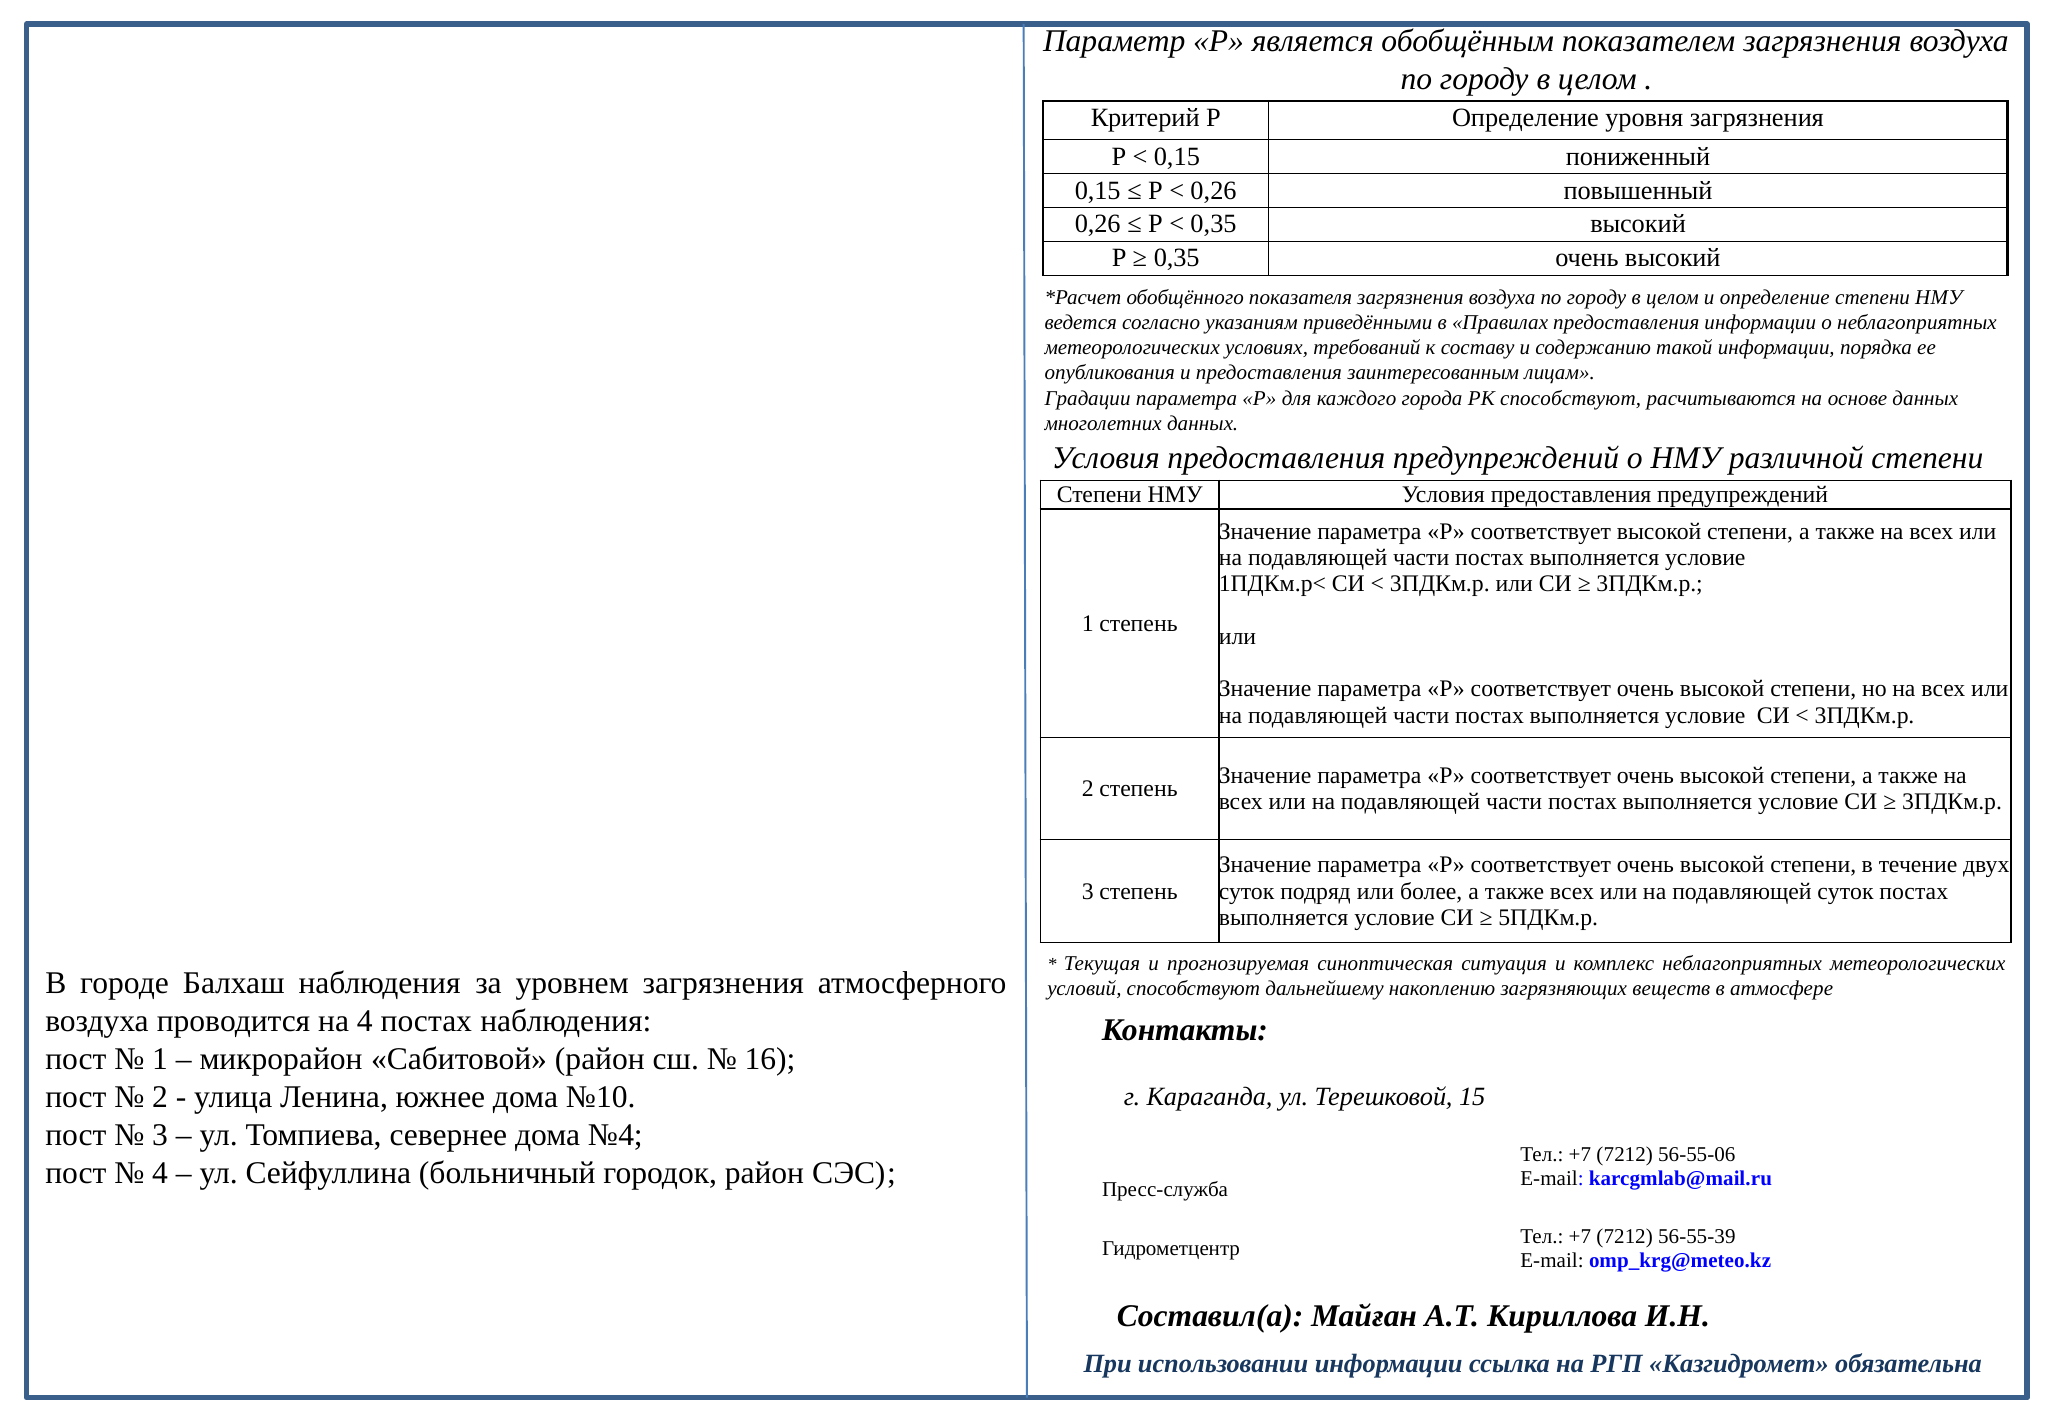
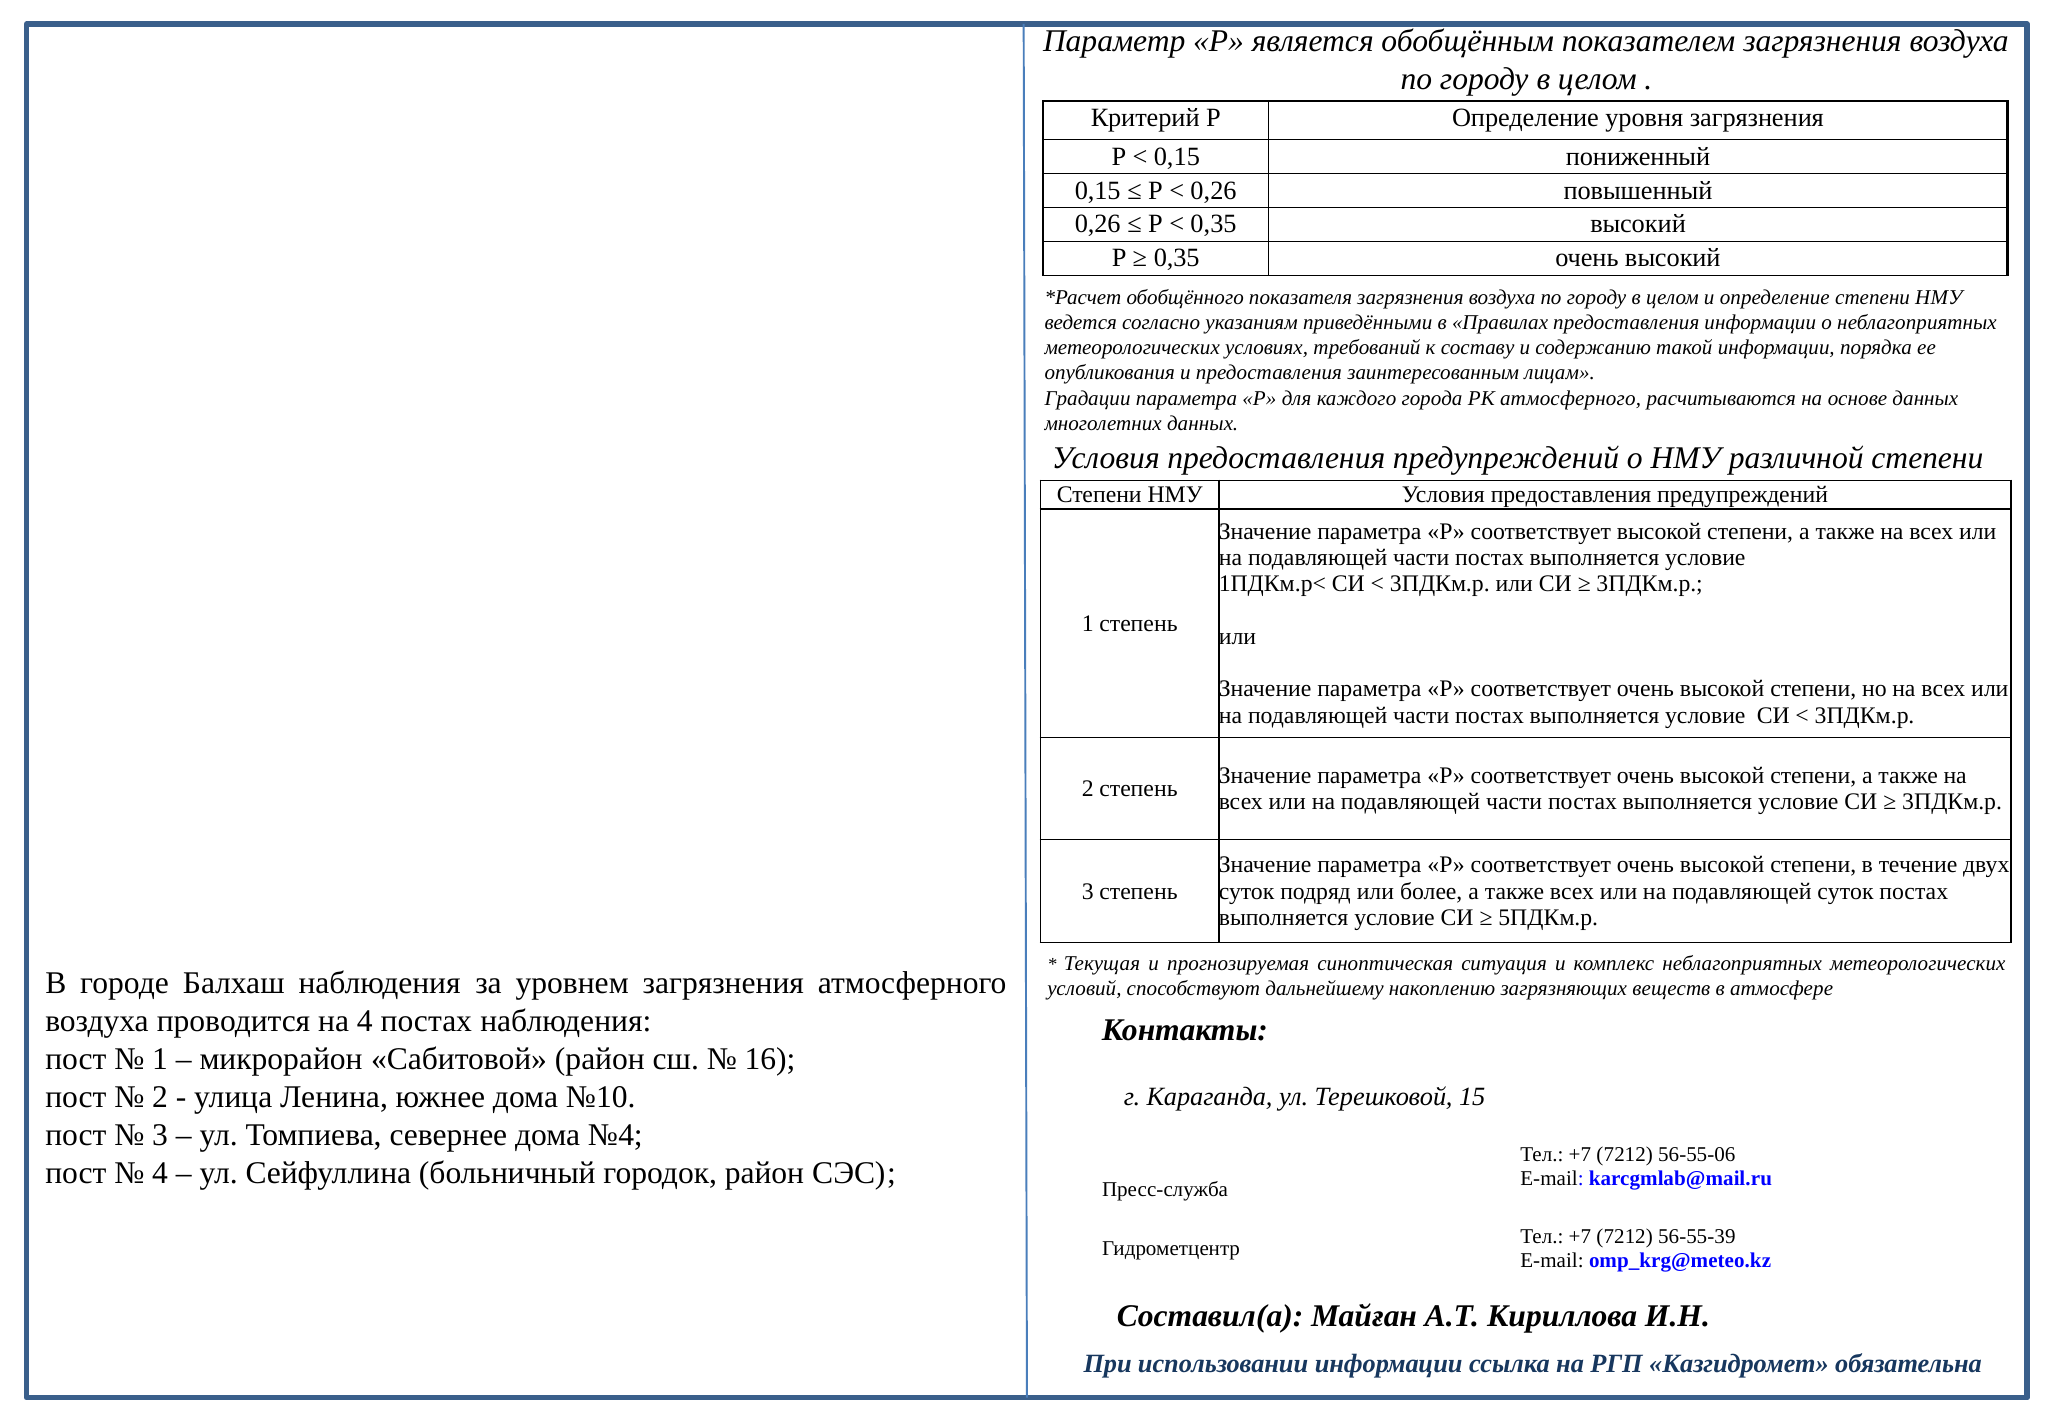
РК способствуют: способствуют -> атмосферного
